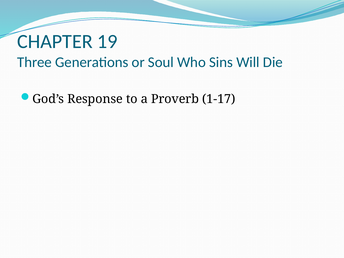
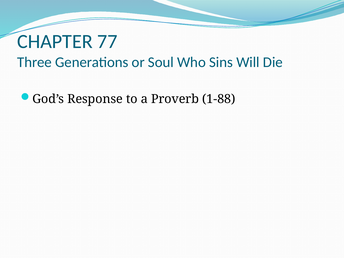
19: 19 -> 77
1-17: 1-17 -> 1-88
